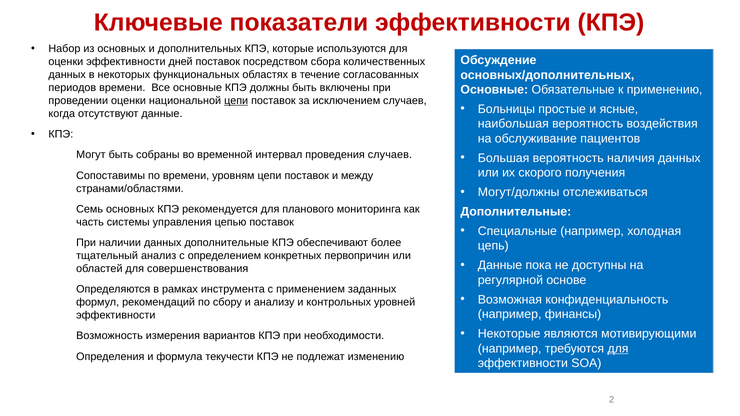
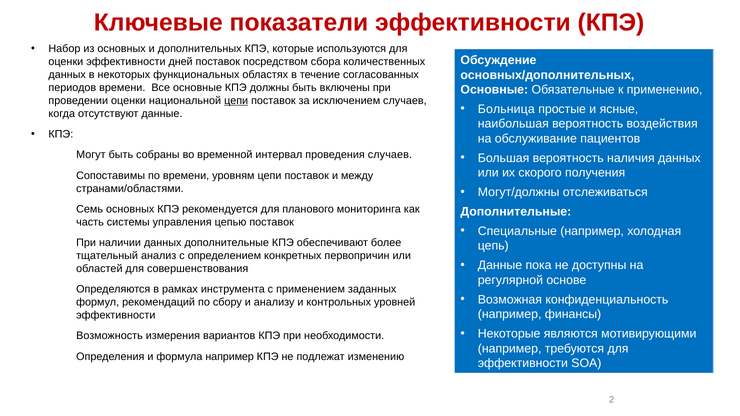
Больницы: Больницы -> Больница
для at (618, 349) underline: present -> none
формула текучести: текучести -> например
